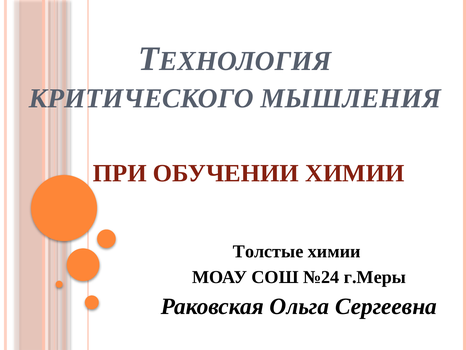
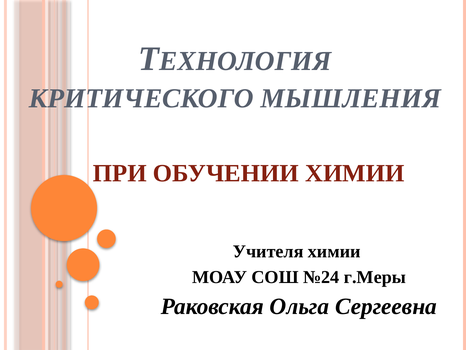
Толстые: Толстые -> Учителя
